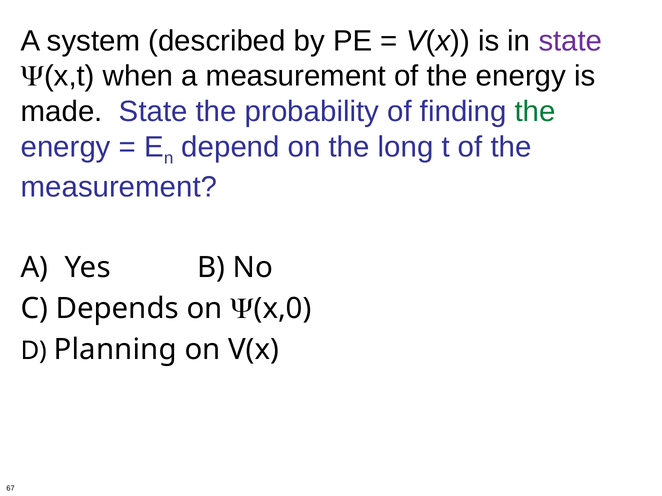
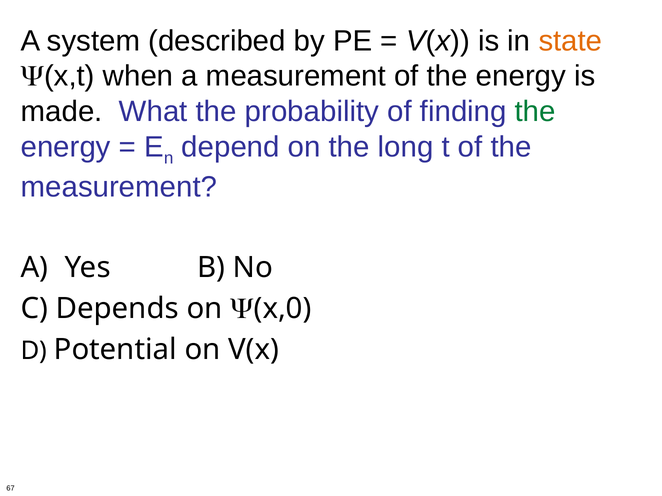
state at (570, 41) colour: purple -> orange
made State: State -> What
Planning: Planning -> Potential
